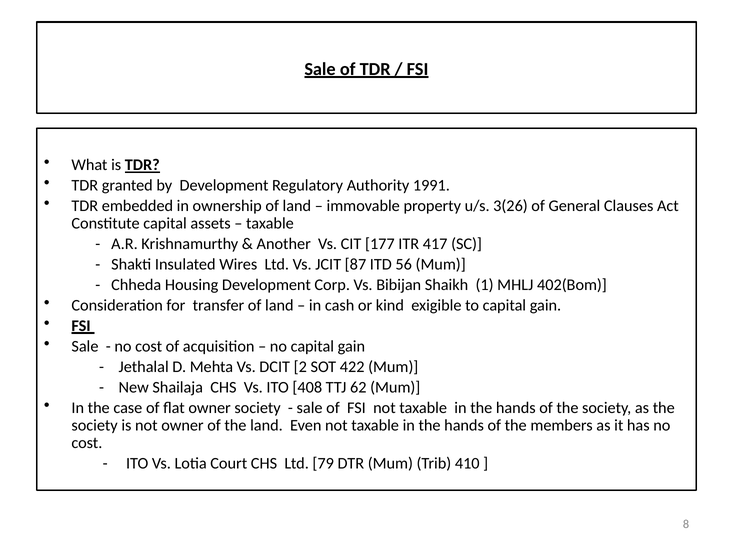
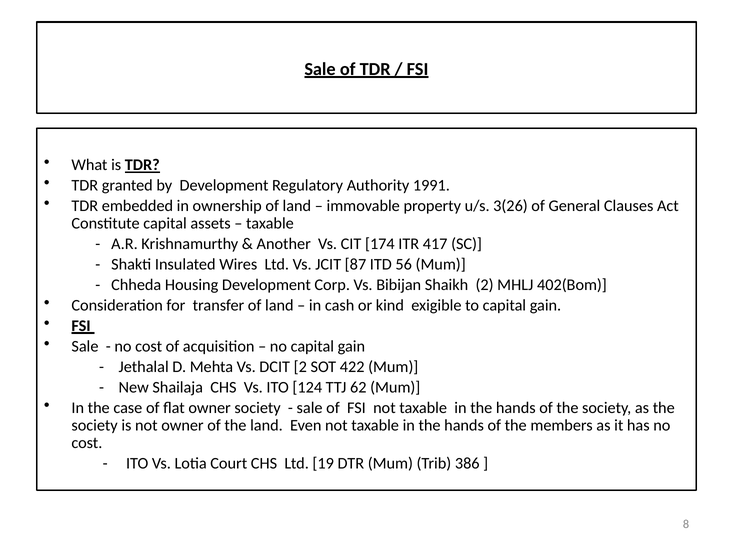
177: 177 -> 174
Shaikh 1: 1 -> 2
408: 408 -> 124
79: 79 -> 19
410: 410 -> 386
